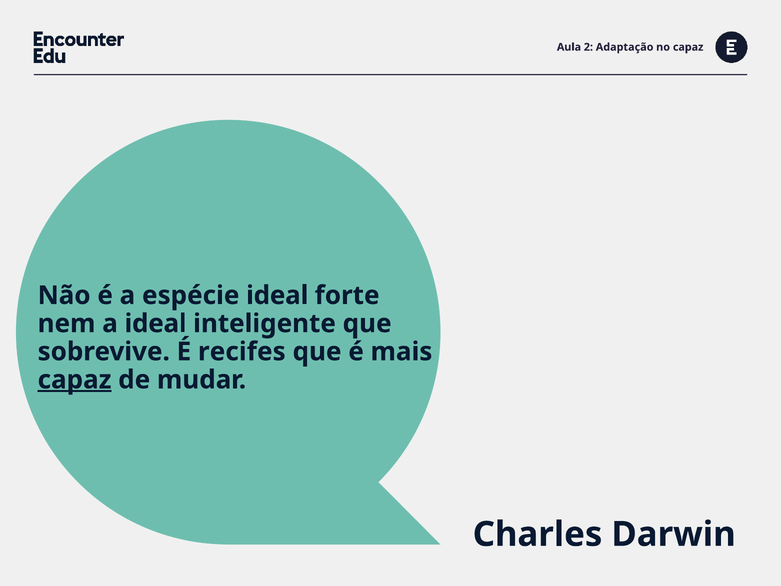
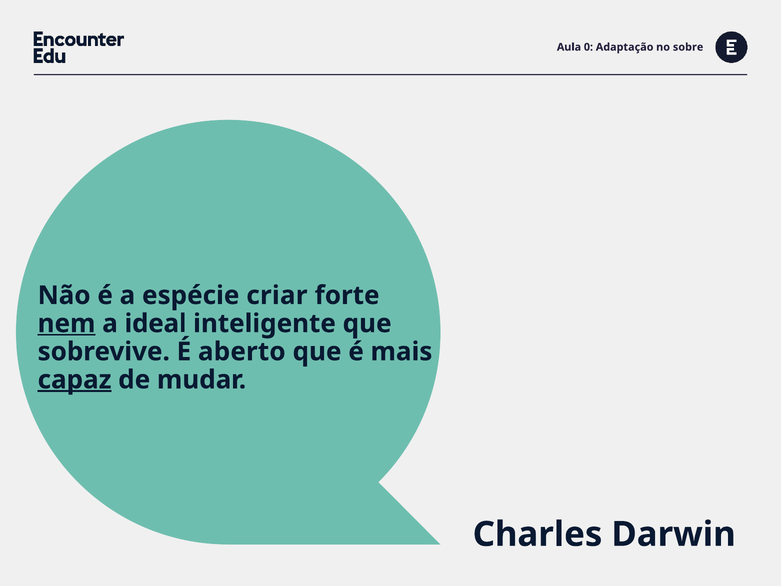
2: 2 -> 0
no capaz: capaz -> sobre
espécie ideal: ideal -> criar
nem underline: none -> present
recifes: recifes -> aberto
